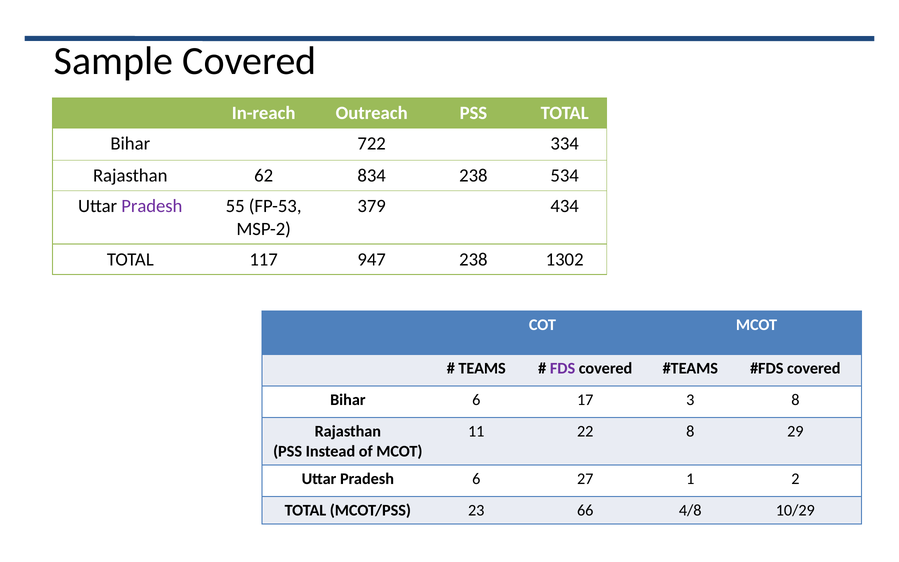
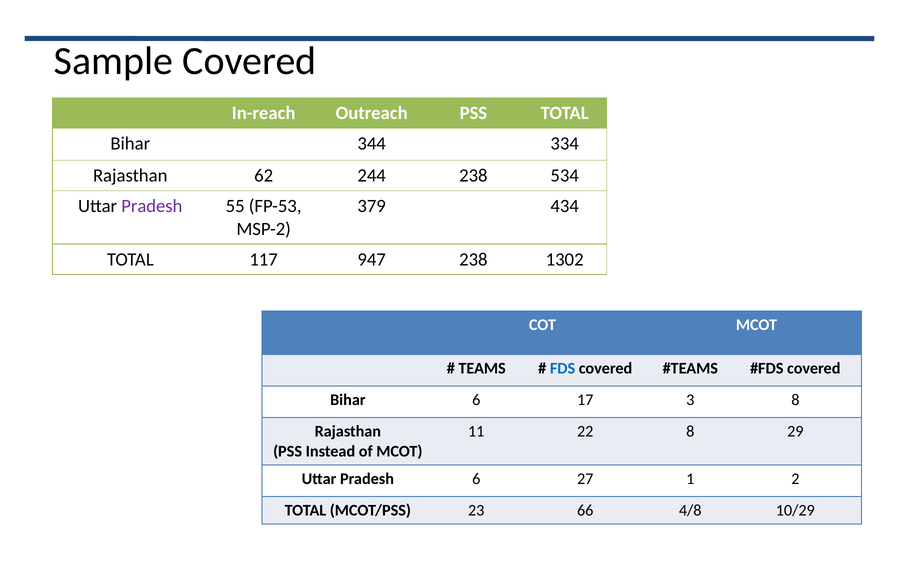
722: 722 -> 344
834: 834 -> 244
FDS colour: purple -> blue
